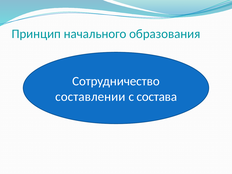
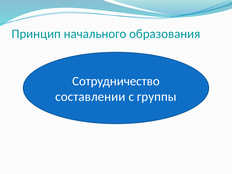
состава: состава -> группы
